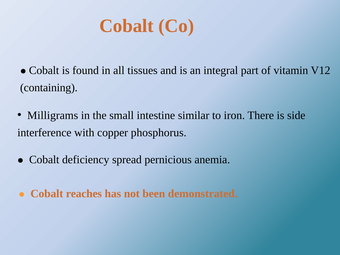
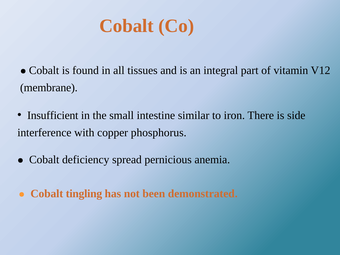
containing: containing -> membrane
Milligrams: Milligrams -> Insufficient
reaches: reaches -> tingling
